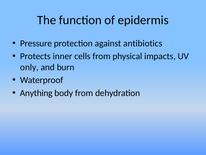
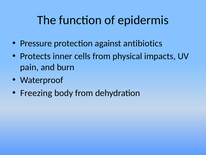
only: only -> pain
Anything: Anything -> Freezing
